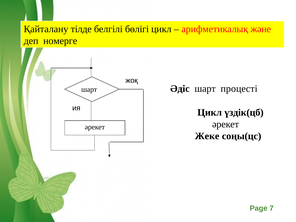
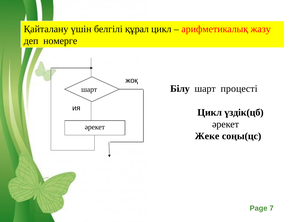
тілде: тілде -> үшін
бөлігі: бөлігі -> құрал
және: және -> жазу
Әдіс: Әдіс -> Білу
